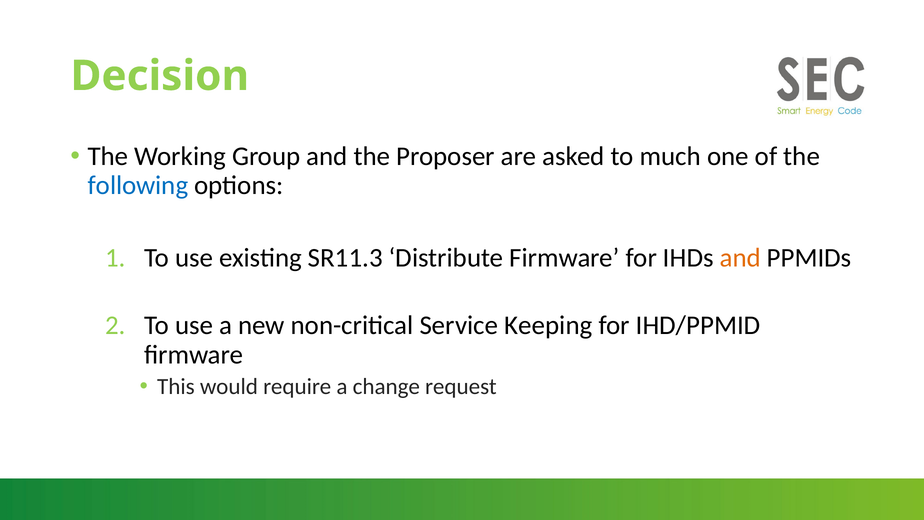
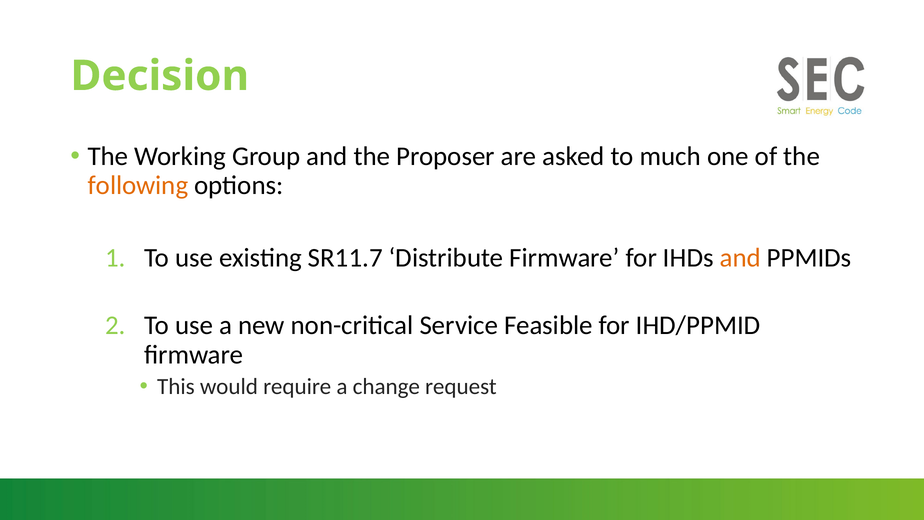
following colour: blue -> orange
SR11.3: SR11.3 -> SR11.7
Keeping: Keeping -> Feasible
